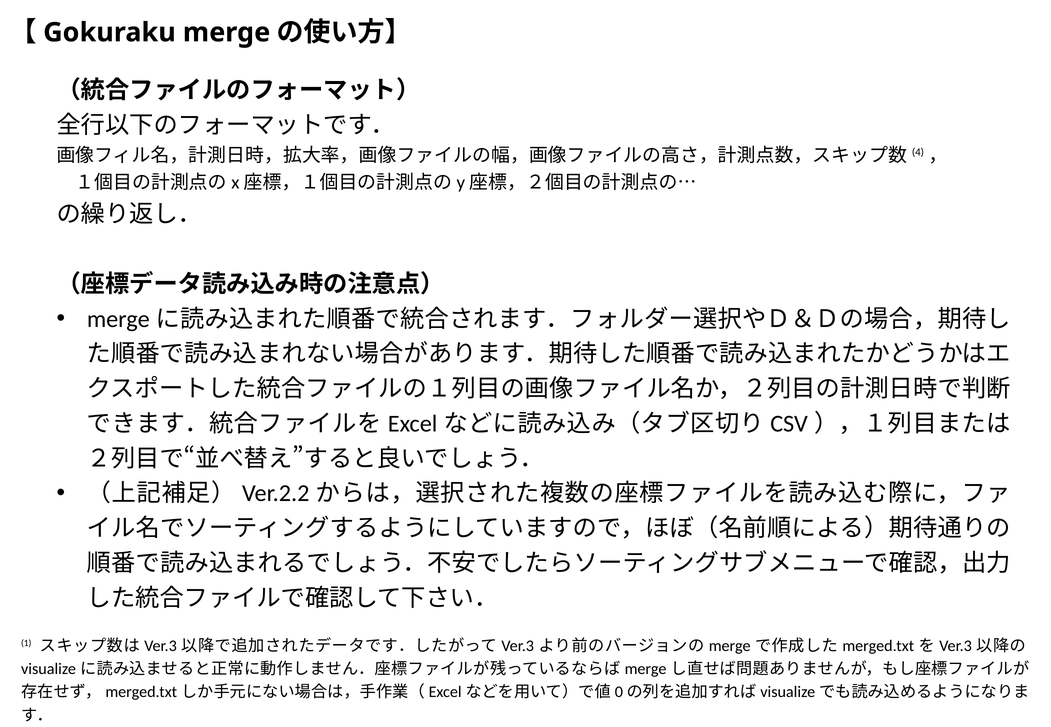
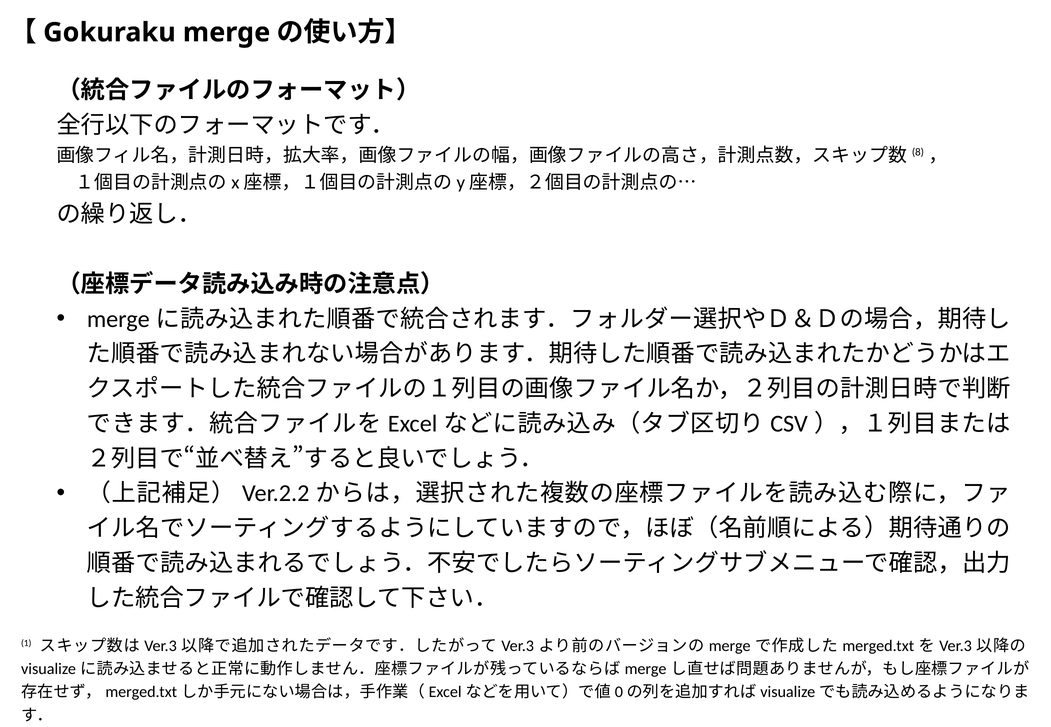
4: 4 -> 8
